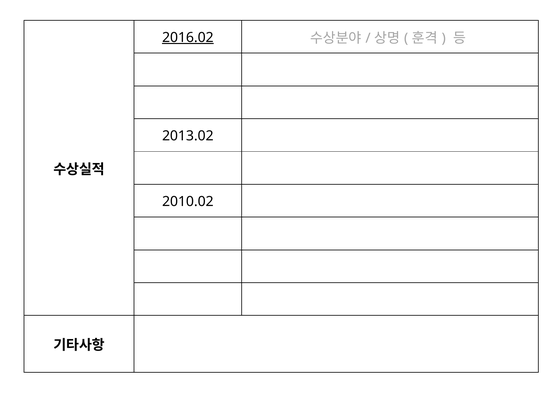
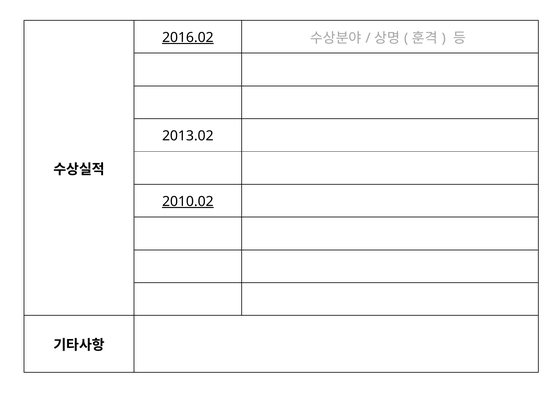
2010.02 underline: none -> present
